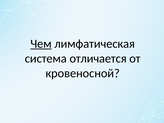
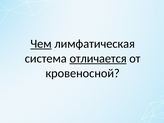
отличается underline: none -> present
